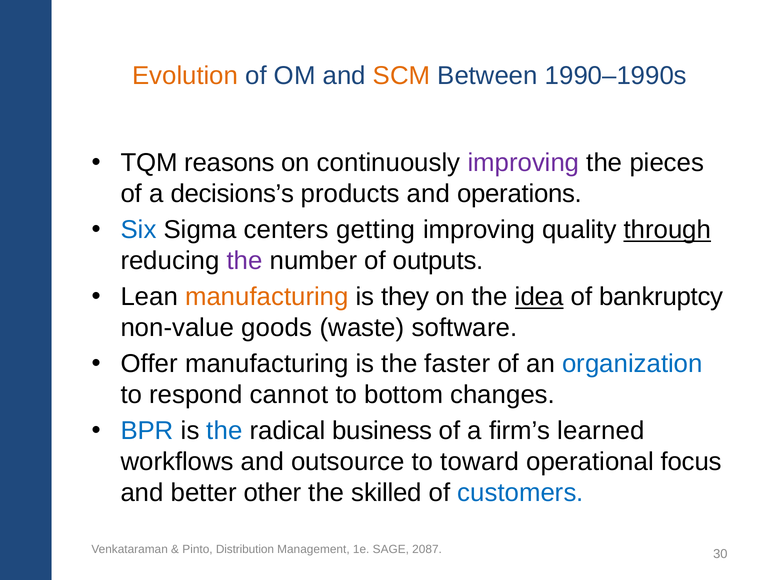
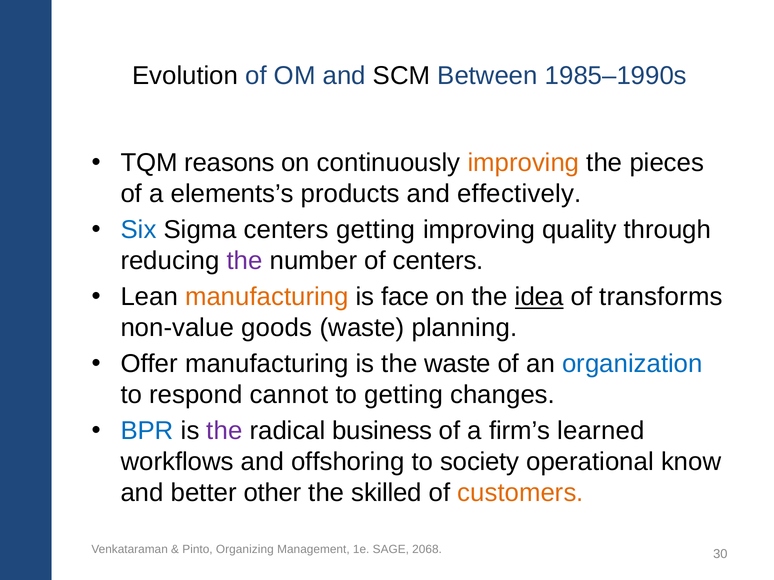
Evolution colour: orange -> black
SCM colour: orange -> black
1990–1990s: 1990–1990s -> 1985–1990s
improving at (523, 163) colour: purple -> orange
decisions’s: decisions’s -> elements’s
operations: operations -> effectively
through underline: present -> none
of outputs: outputs -> centers
they: they -> face
bankruptcy: bankruptcy -> transforms
software: software -> planning
the faster: faster -> waste
to bottom: bottom -> getting
the at (224, 431) colour: blue -> purple
outsource: outsource -> offshoring
toward: toward -> society
focus: focus -> know
customers colour: blue -> orange
Distribution: Distribution -> Organizing
2087: 2087 -> 2068
